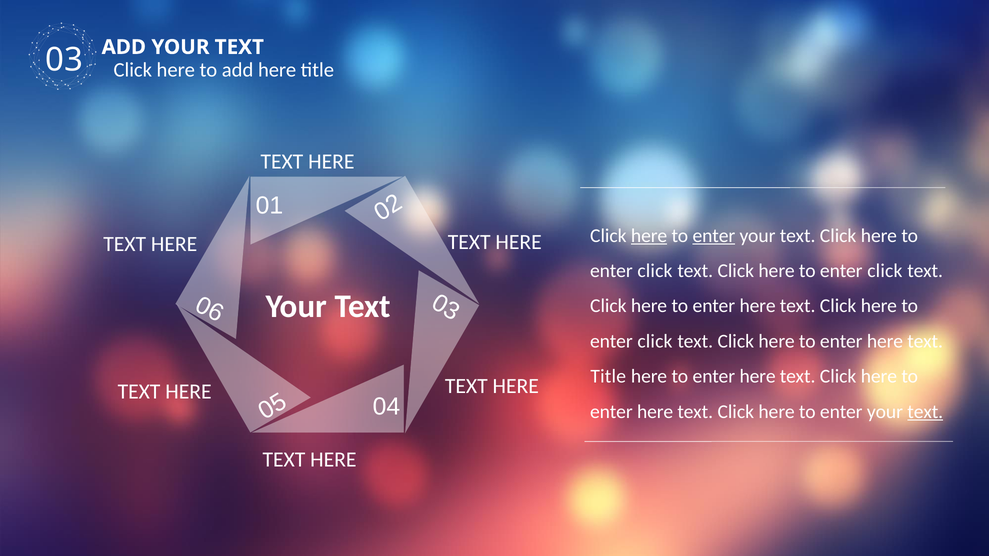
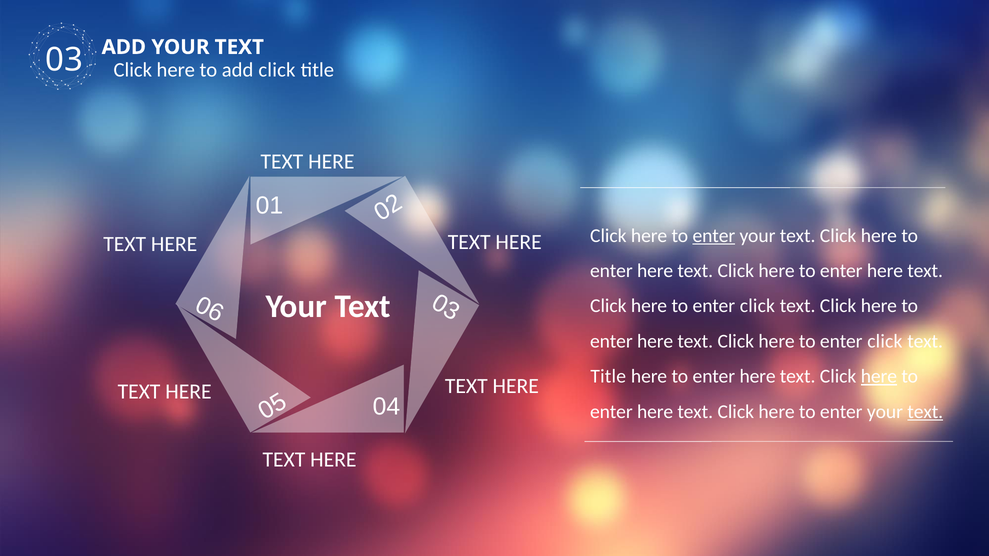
add here: here -> click
here at (649, 236) underline: present -> none
click at (655, 271): click -> here
click at (885, 271): click -> here
here at (758, 306): here -> click
click at (655, 341): click -> here
here at (885, 341): here -> click
here at (879, 376) underline: none -> present
